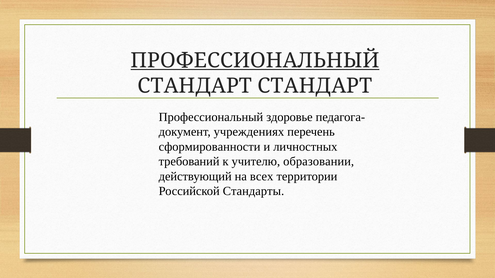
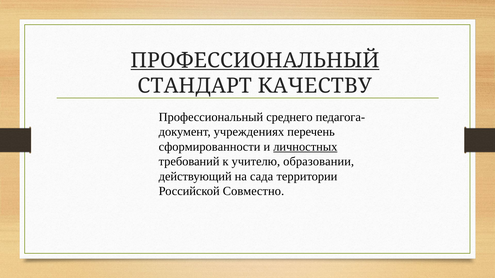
СТАНДАРТ СТАНДАРТ: СТАНДАРТ -> КАЧЕСТВУ
здоровье: здоровье -> среднего
личностных underline: none -> present
всех: всех -> сада
Стандарты: Стандарты -> Совместно
